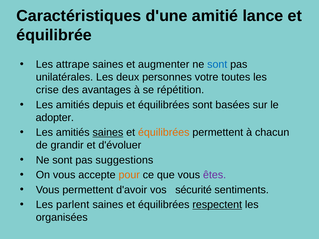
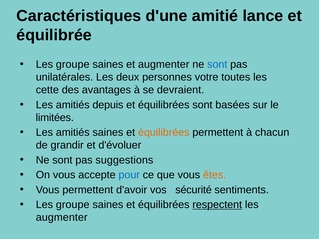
attrape at (73, 65): attrape -> groupe
crise: crise -> cette
répétition: répétition -> devraient
adopter: adopter -> limitées
saines at (108, 133) underline: present -> none
pour colour: orange -> blue
êtes colour: purple -> orange
parlent at (73, 205): parlent -> groupe
organisées at (62, 218): organisées -> augmenter
